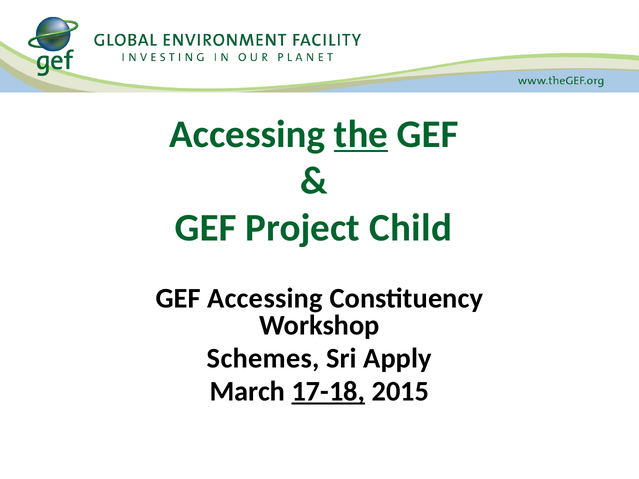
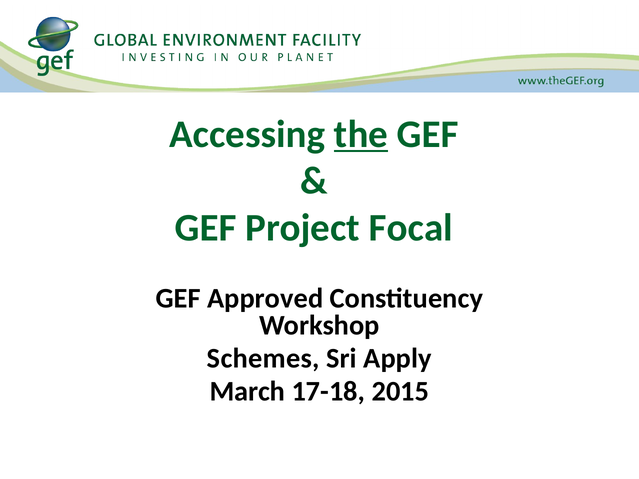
Child: Child -> Focal
GEF Accessing: Accessing -> Approved
17-18 underline: present -> none
